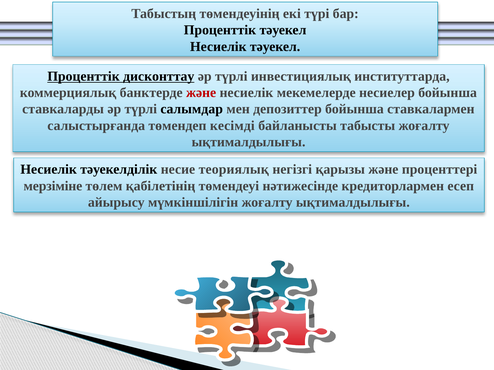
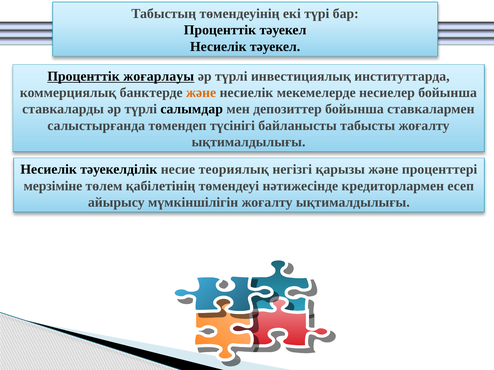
дисконттау: дисконттау -> жоғарлауы
және at (201, 93) colour: red -> orange
кесімді: кесімді -> түсінігі
